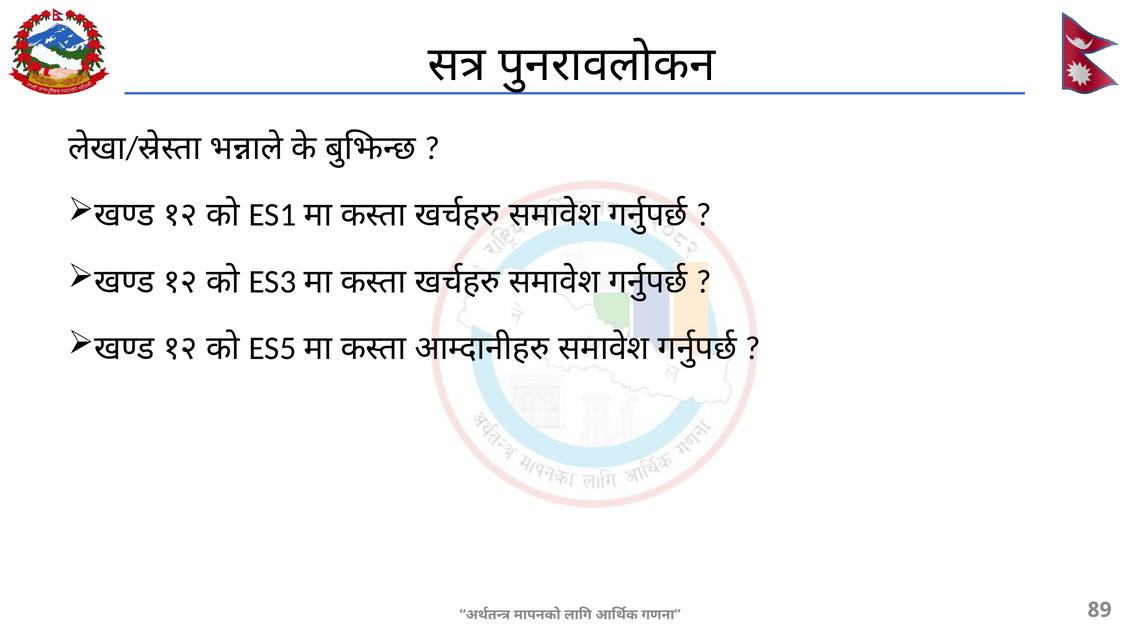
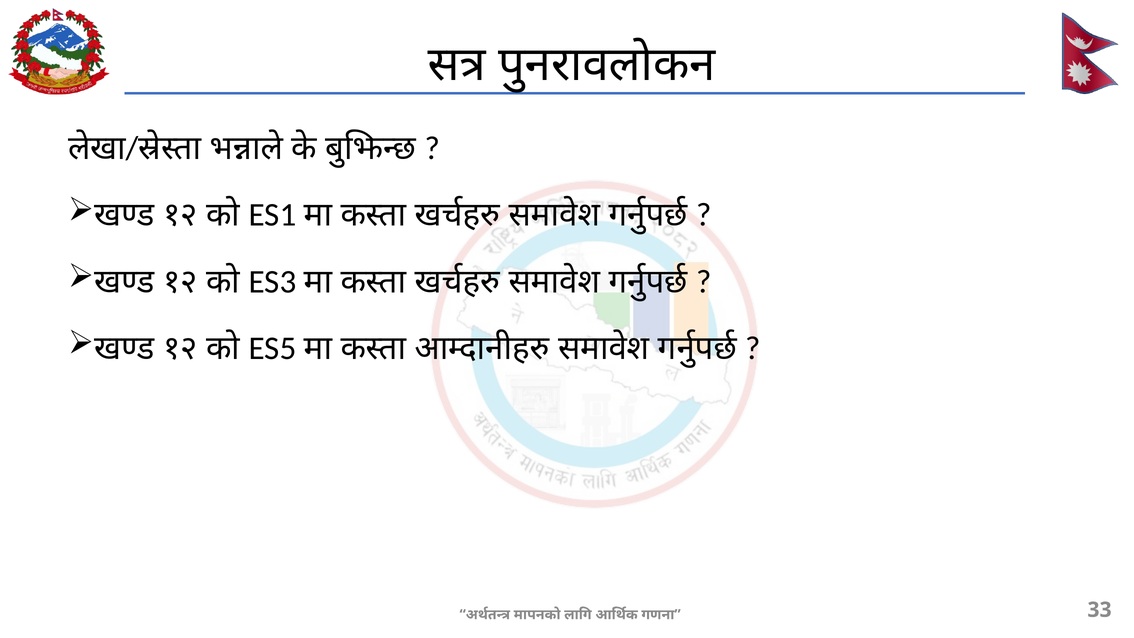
89: 89 -> 33
